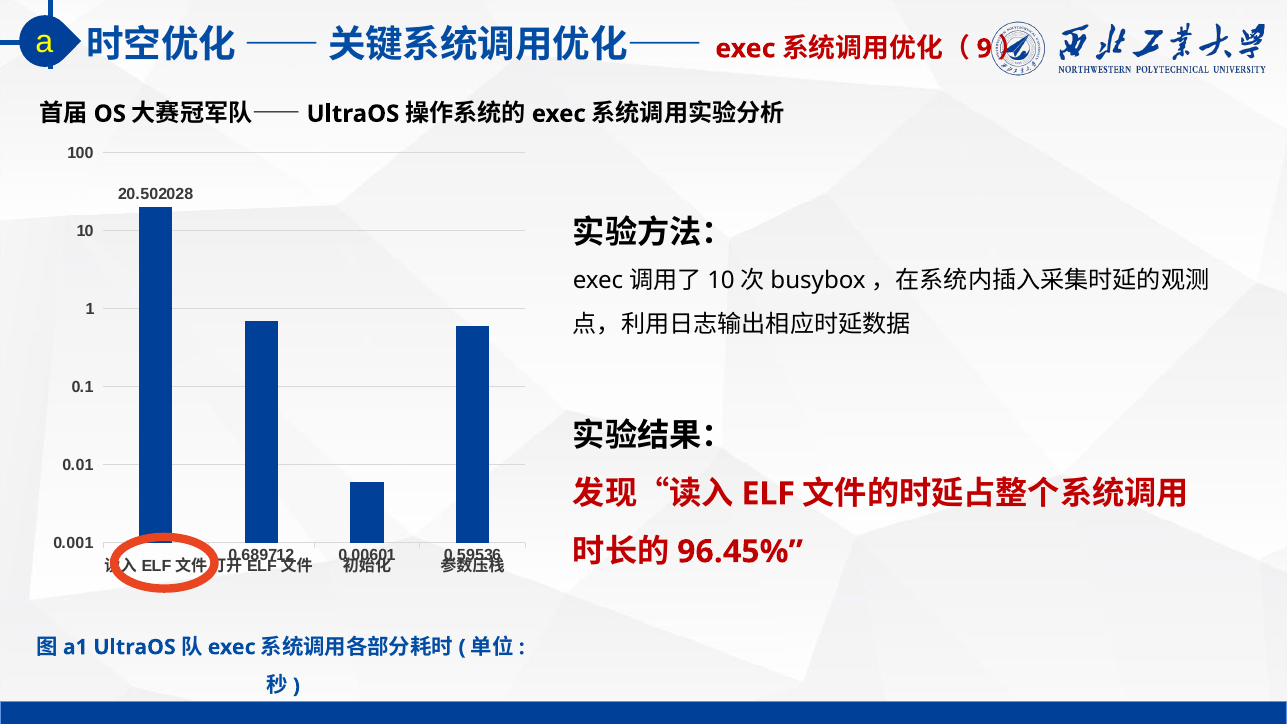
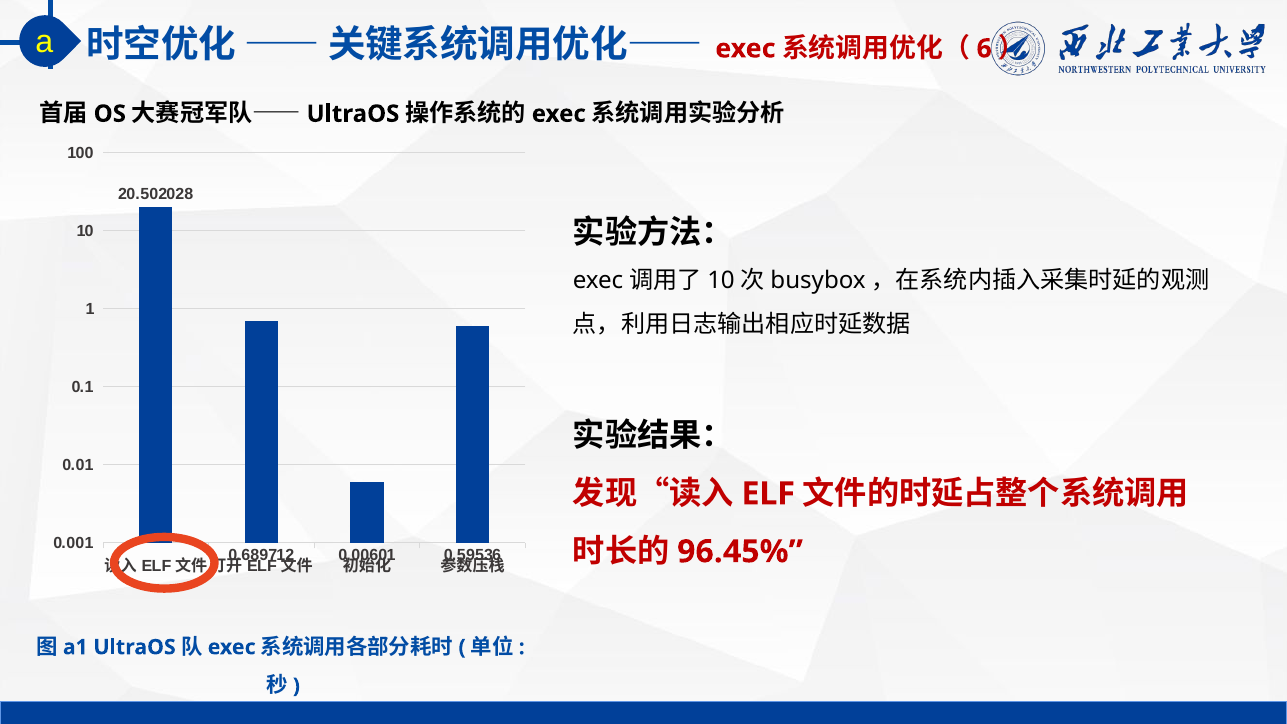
9: 9 -> 6
